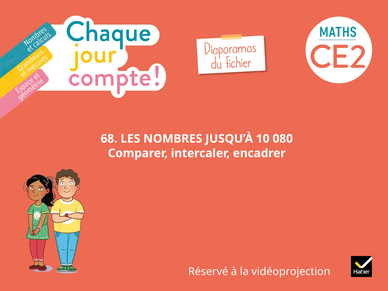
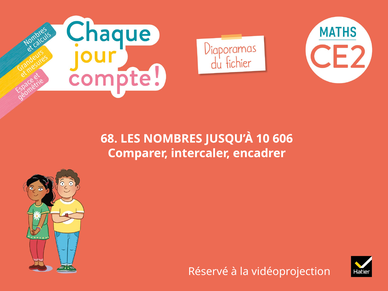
080: 080 -> 606
